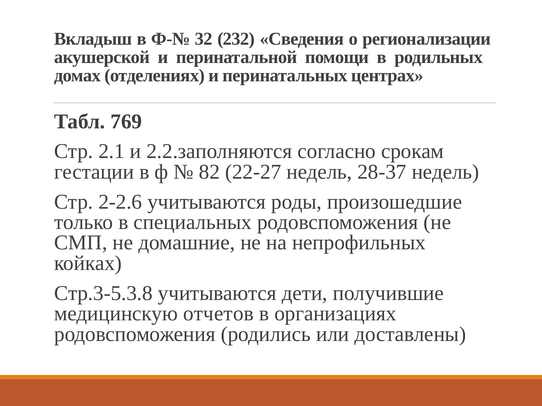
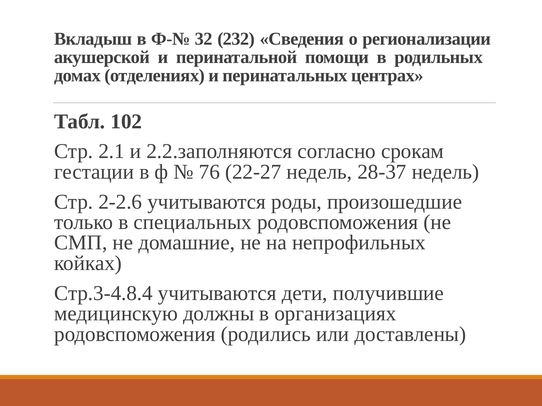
769: 769 -> 102
82: 82 -> 76
Стр.3-5.3.8: Стр.3-5.3.8 -> Стр.3-4.8.4
отчетов: отчетов -> должны
